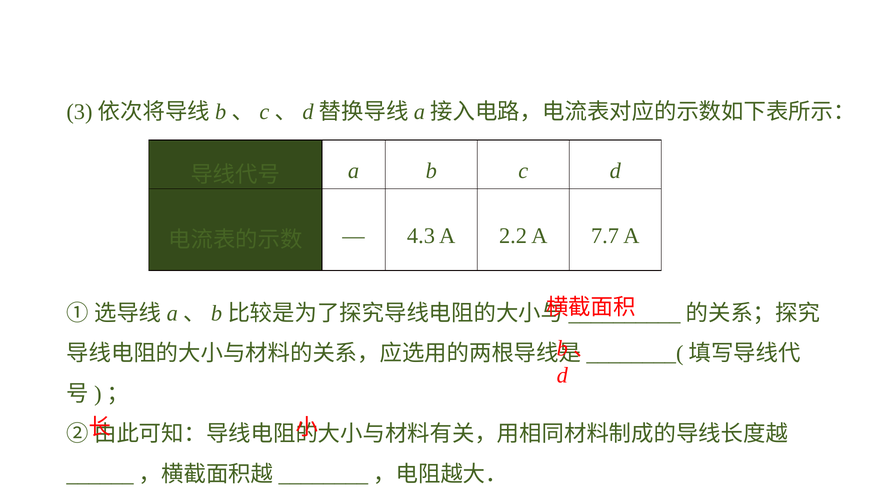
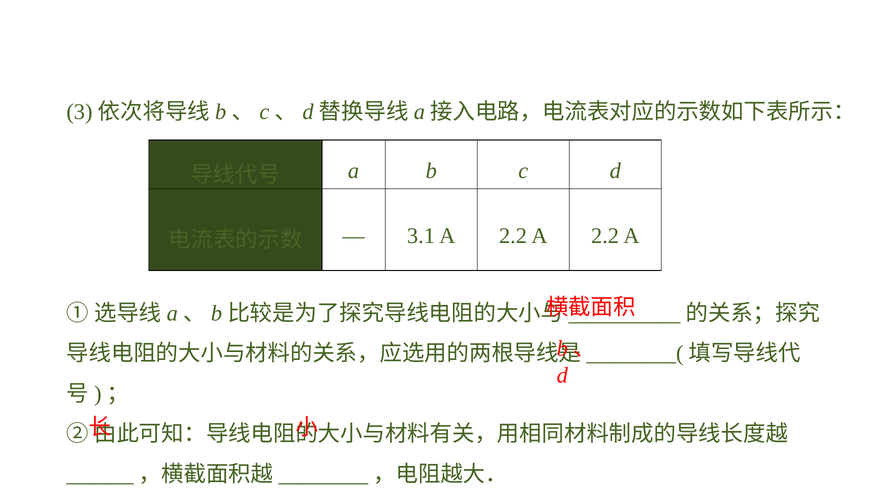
4.3: 4.3 -> 3.1
2.2 A 7.7: 7.7 -> 2.2
